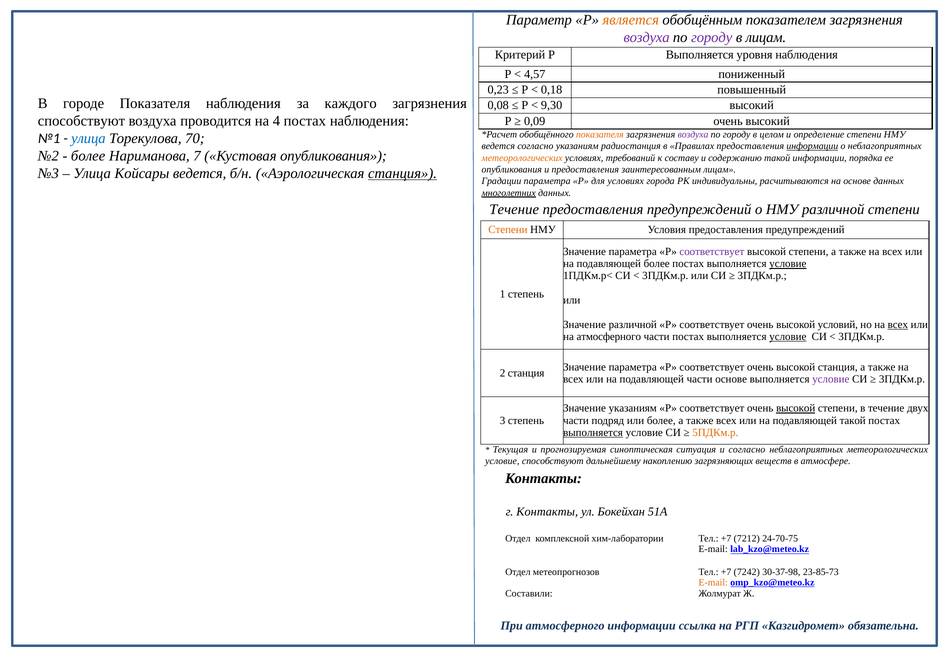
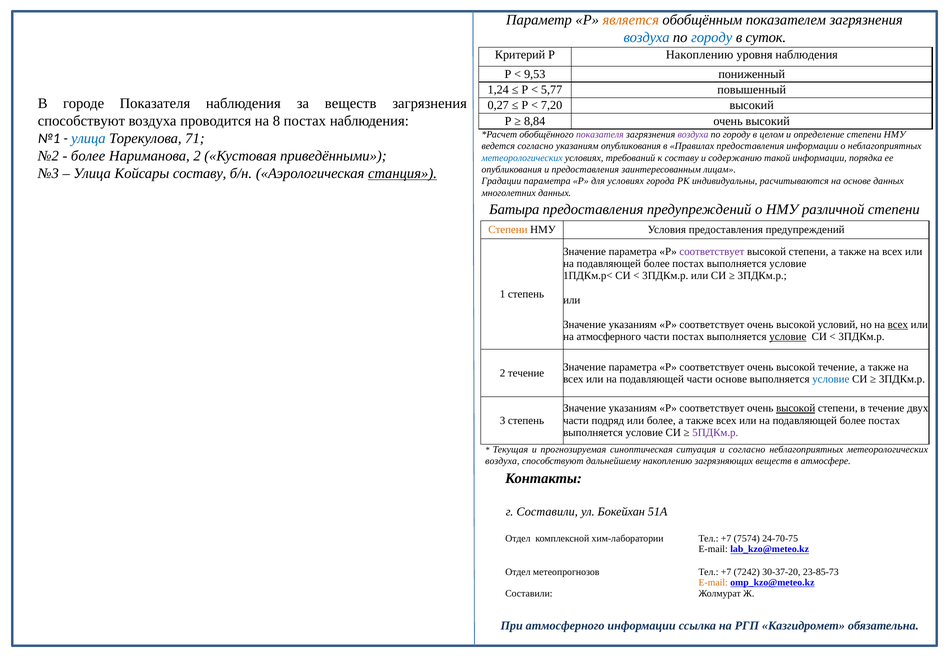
воздуха at (647, 37) colour: purple -> blue
городу at (712, 37) colour: purple -> blue
в лицам: лицам -> суток
Р Выполняется: Выполняется -> Накоплению
4,57: 4,57 -> 9,53
0,23: 0,23 -> 1,24
0,18: 0,18 -> 5,77
за каждого: каждого -> веществ
0,08: 0,08 -> 0,27
9,30: 9,30 -> 7,20
4: 4 -> 8
0,09: 0,09 -> 8,84
показателя at (600, 135) colour: orange -> purple
70: 70 -> 71
указаниям радиостанция: радиостанция -> опубликования
информации at (812, 146) underline: present -> none
Нариманова 7: 7 -> 2
Кустовая опубликования: опубликования -> приведёнными
метеорологических at (522, 158) colour: orange -> blue
Койсары ведется: ведется -> составу
многолетних underline: present -> none
Течение at (514, 210): Течение -> Батыра
условие at (788, 264) underline: present -> none
различной at (633, 324): различной -> указаниям
высокой станция: станция -> течение
2 станция: станция -> течение
условие at (831, 379) colour: purple -> blue
такой at (853, 420): такой -> более
выполняется at (593, 433) underline: present -> none
5ПДКм.р colour: orange -> purple
условие at (502, 461): условие -> воздуха
г Контакты: Контакты -> Составили
7212: 7212 -> 7574
30-37-98: 30-37-98 -> 30-37-20
